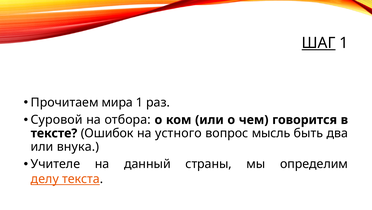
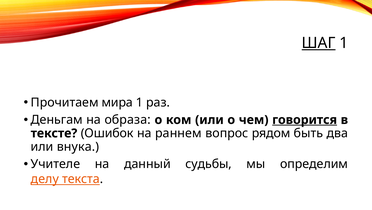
Суровой: Суровой -> Деньгам
отбора: отбора -> образа
говорится underline: none -> present
устного: устного -> раннем
мысль: мысль -> рядом
страны: страны -> судьбы
